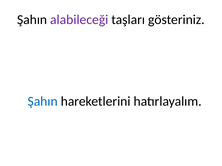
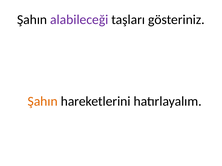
Şahın at (43, 102) colour: blue -> orange
